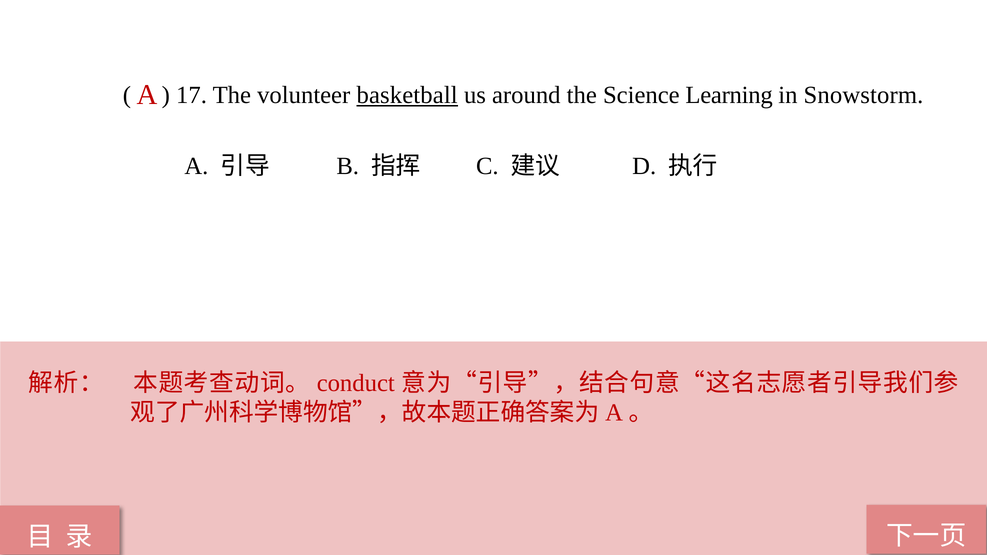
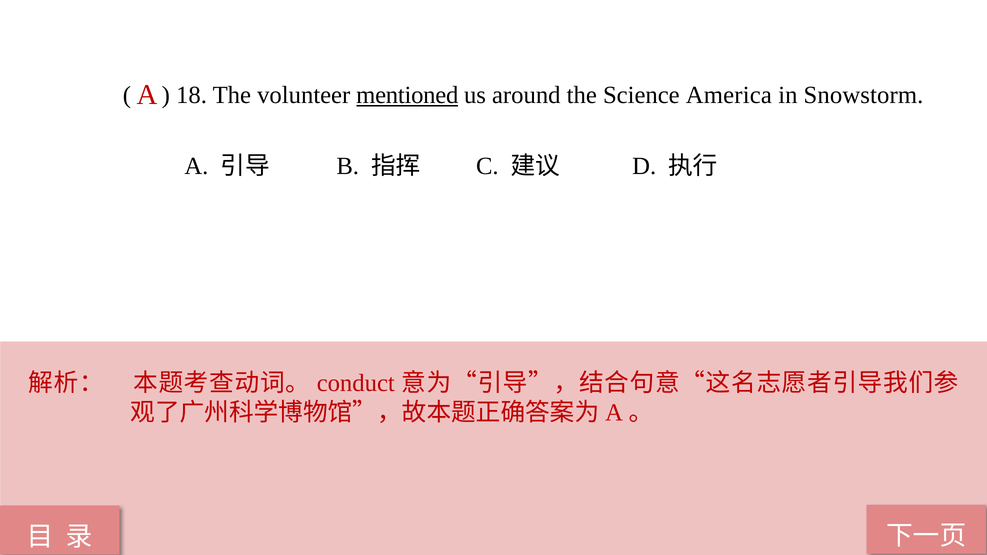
17: 17 -> 18
basketball: basketball -> mentioned
Learning: Learning -> America
